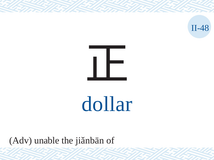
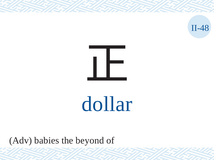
unable: unable -> babies
jiǎnbān: jiǎnbān -> beyond
